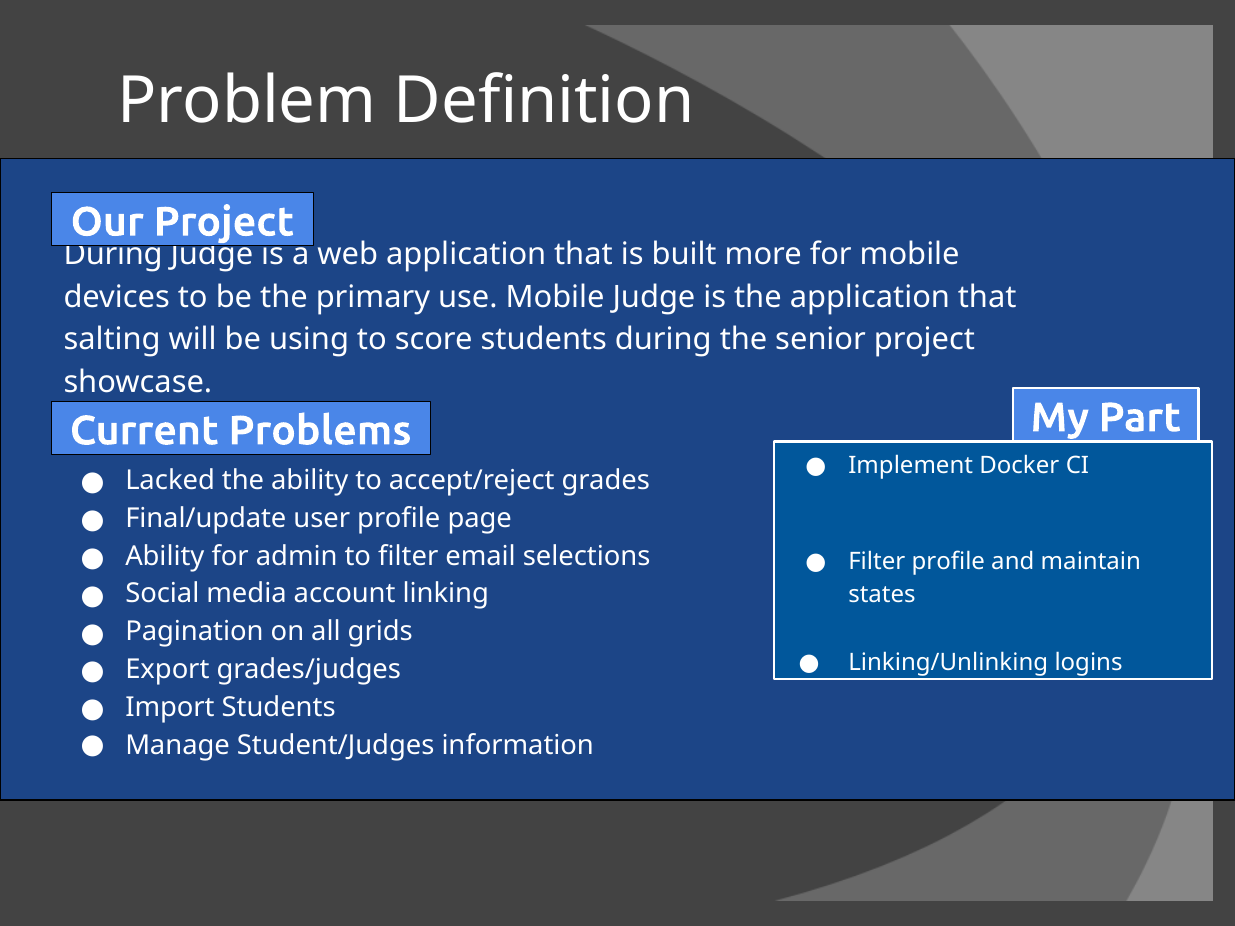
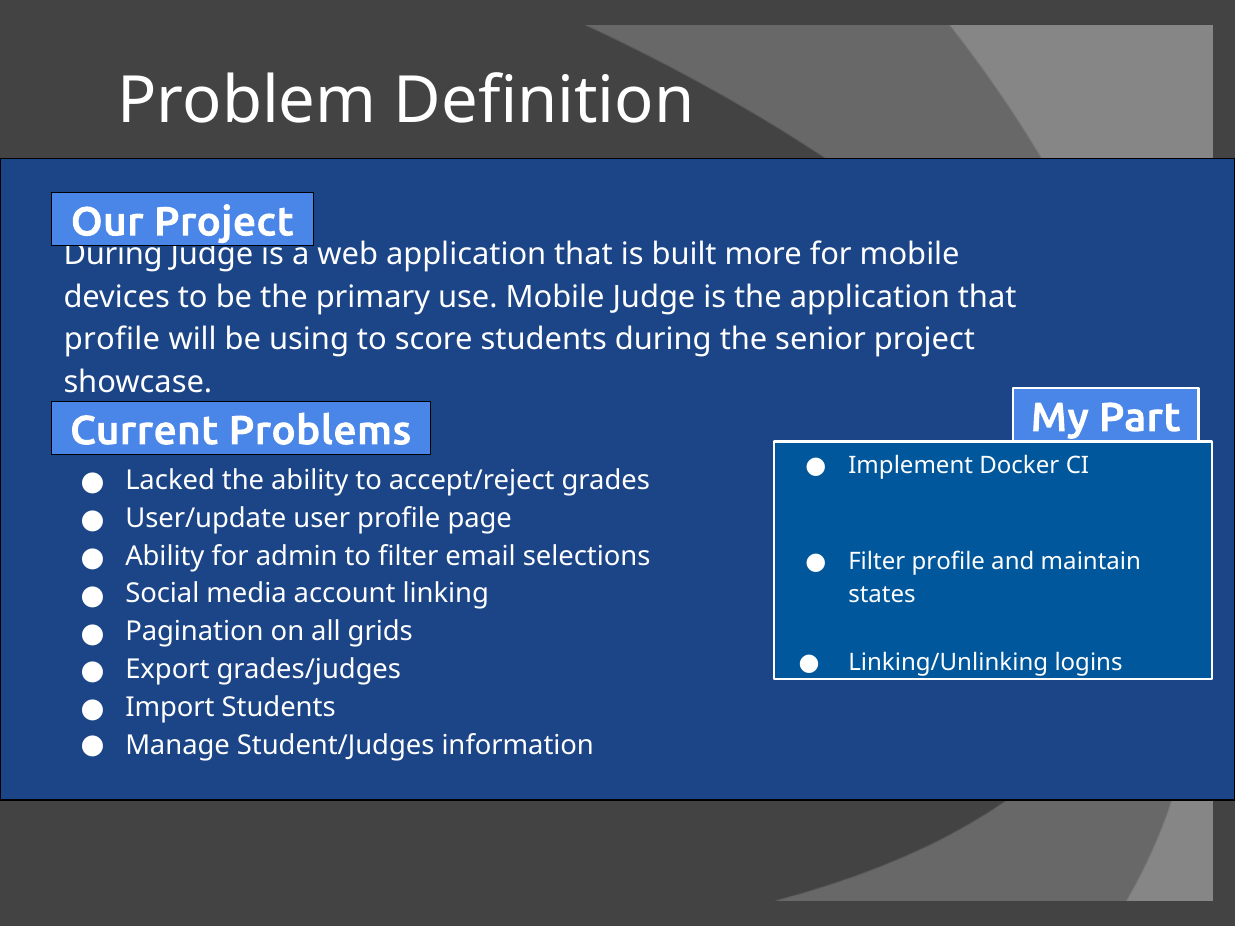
salting at (112, 340): salting -> profile
Final/update: Final/update -> User/update
